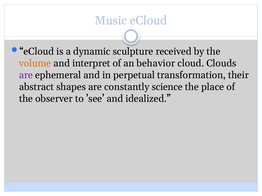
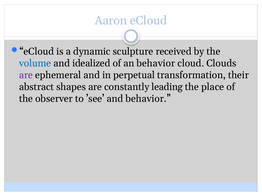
Music: Music -> Aaron
volume colour: orange -> blue
interpret: interpret -> idealized
science: science -> leading
and idealized: idealized -> behavior
